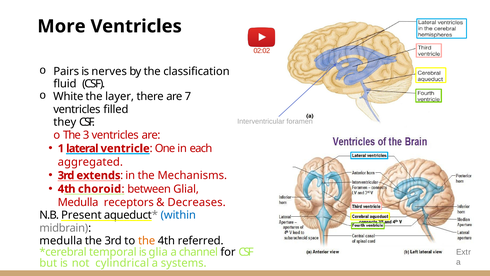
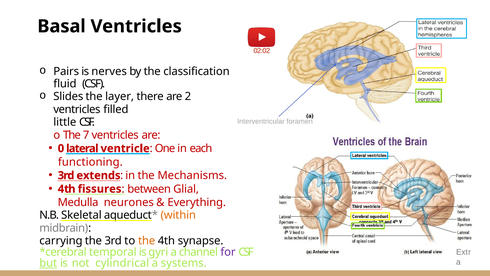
More: More -> Basal
White: White -> Slides
7: 7 -> 2
they: they -> little
3: 3 -> 7
1: 1 -> 0
aggregated: aggregated -> functioning
choroid: choroid -> fissures
receptors: receptors -> neurones
Decreases: Decreases -> Everything
Present: Present -> Skeletal
within colour: blue -> orange
medulla at (61, 241): medulla -> carrying
referred: referred -> synapse
glia: glia -> gyri
for colour: black -> purple
but underline: none -> present
